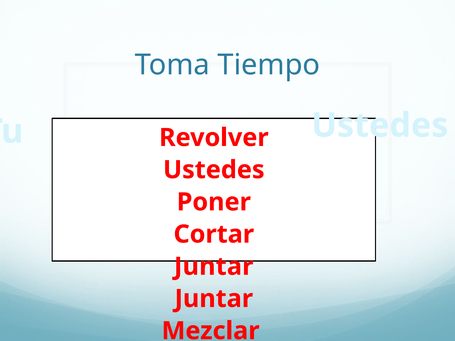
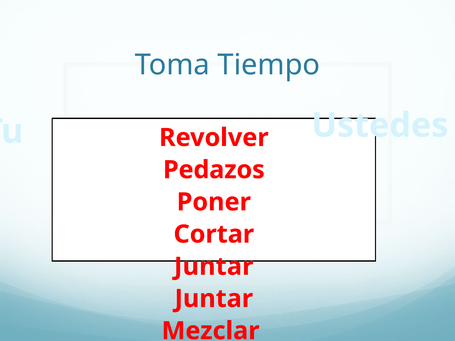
Ustedes at (214, 170): Ustedes -> Pedazos
